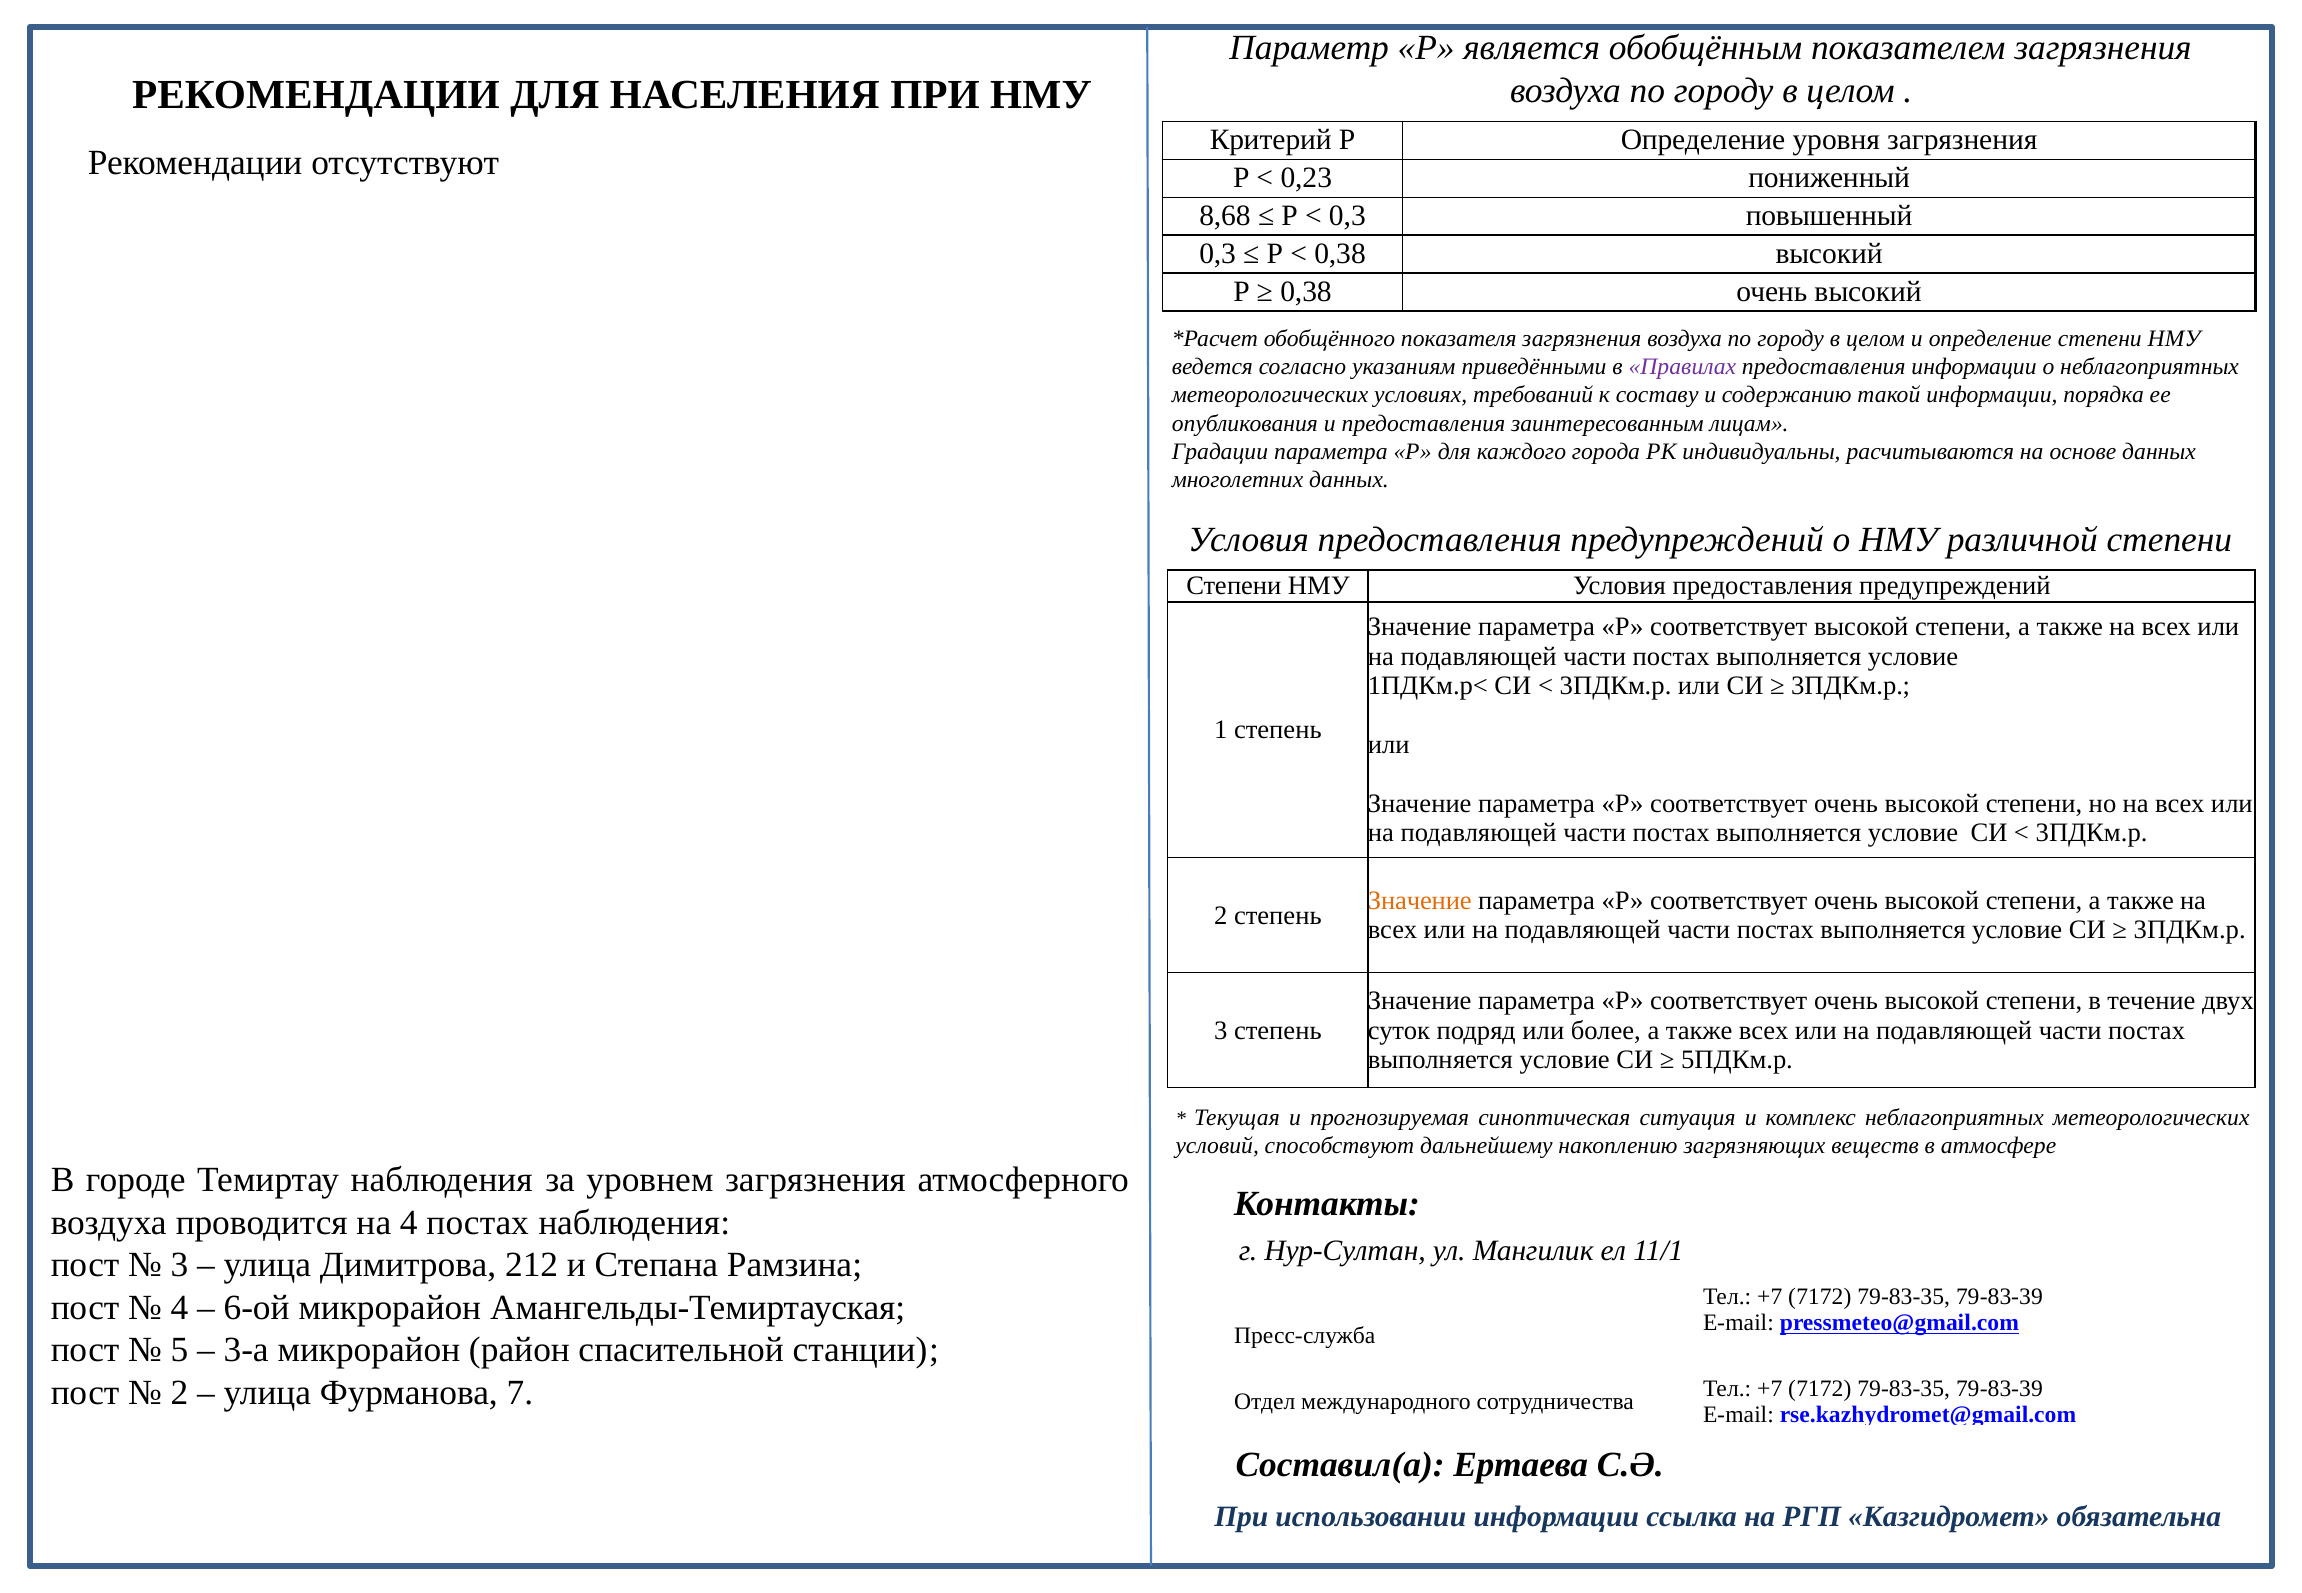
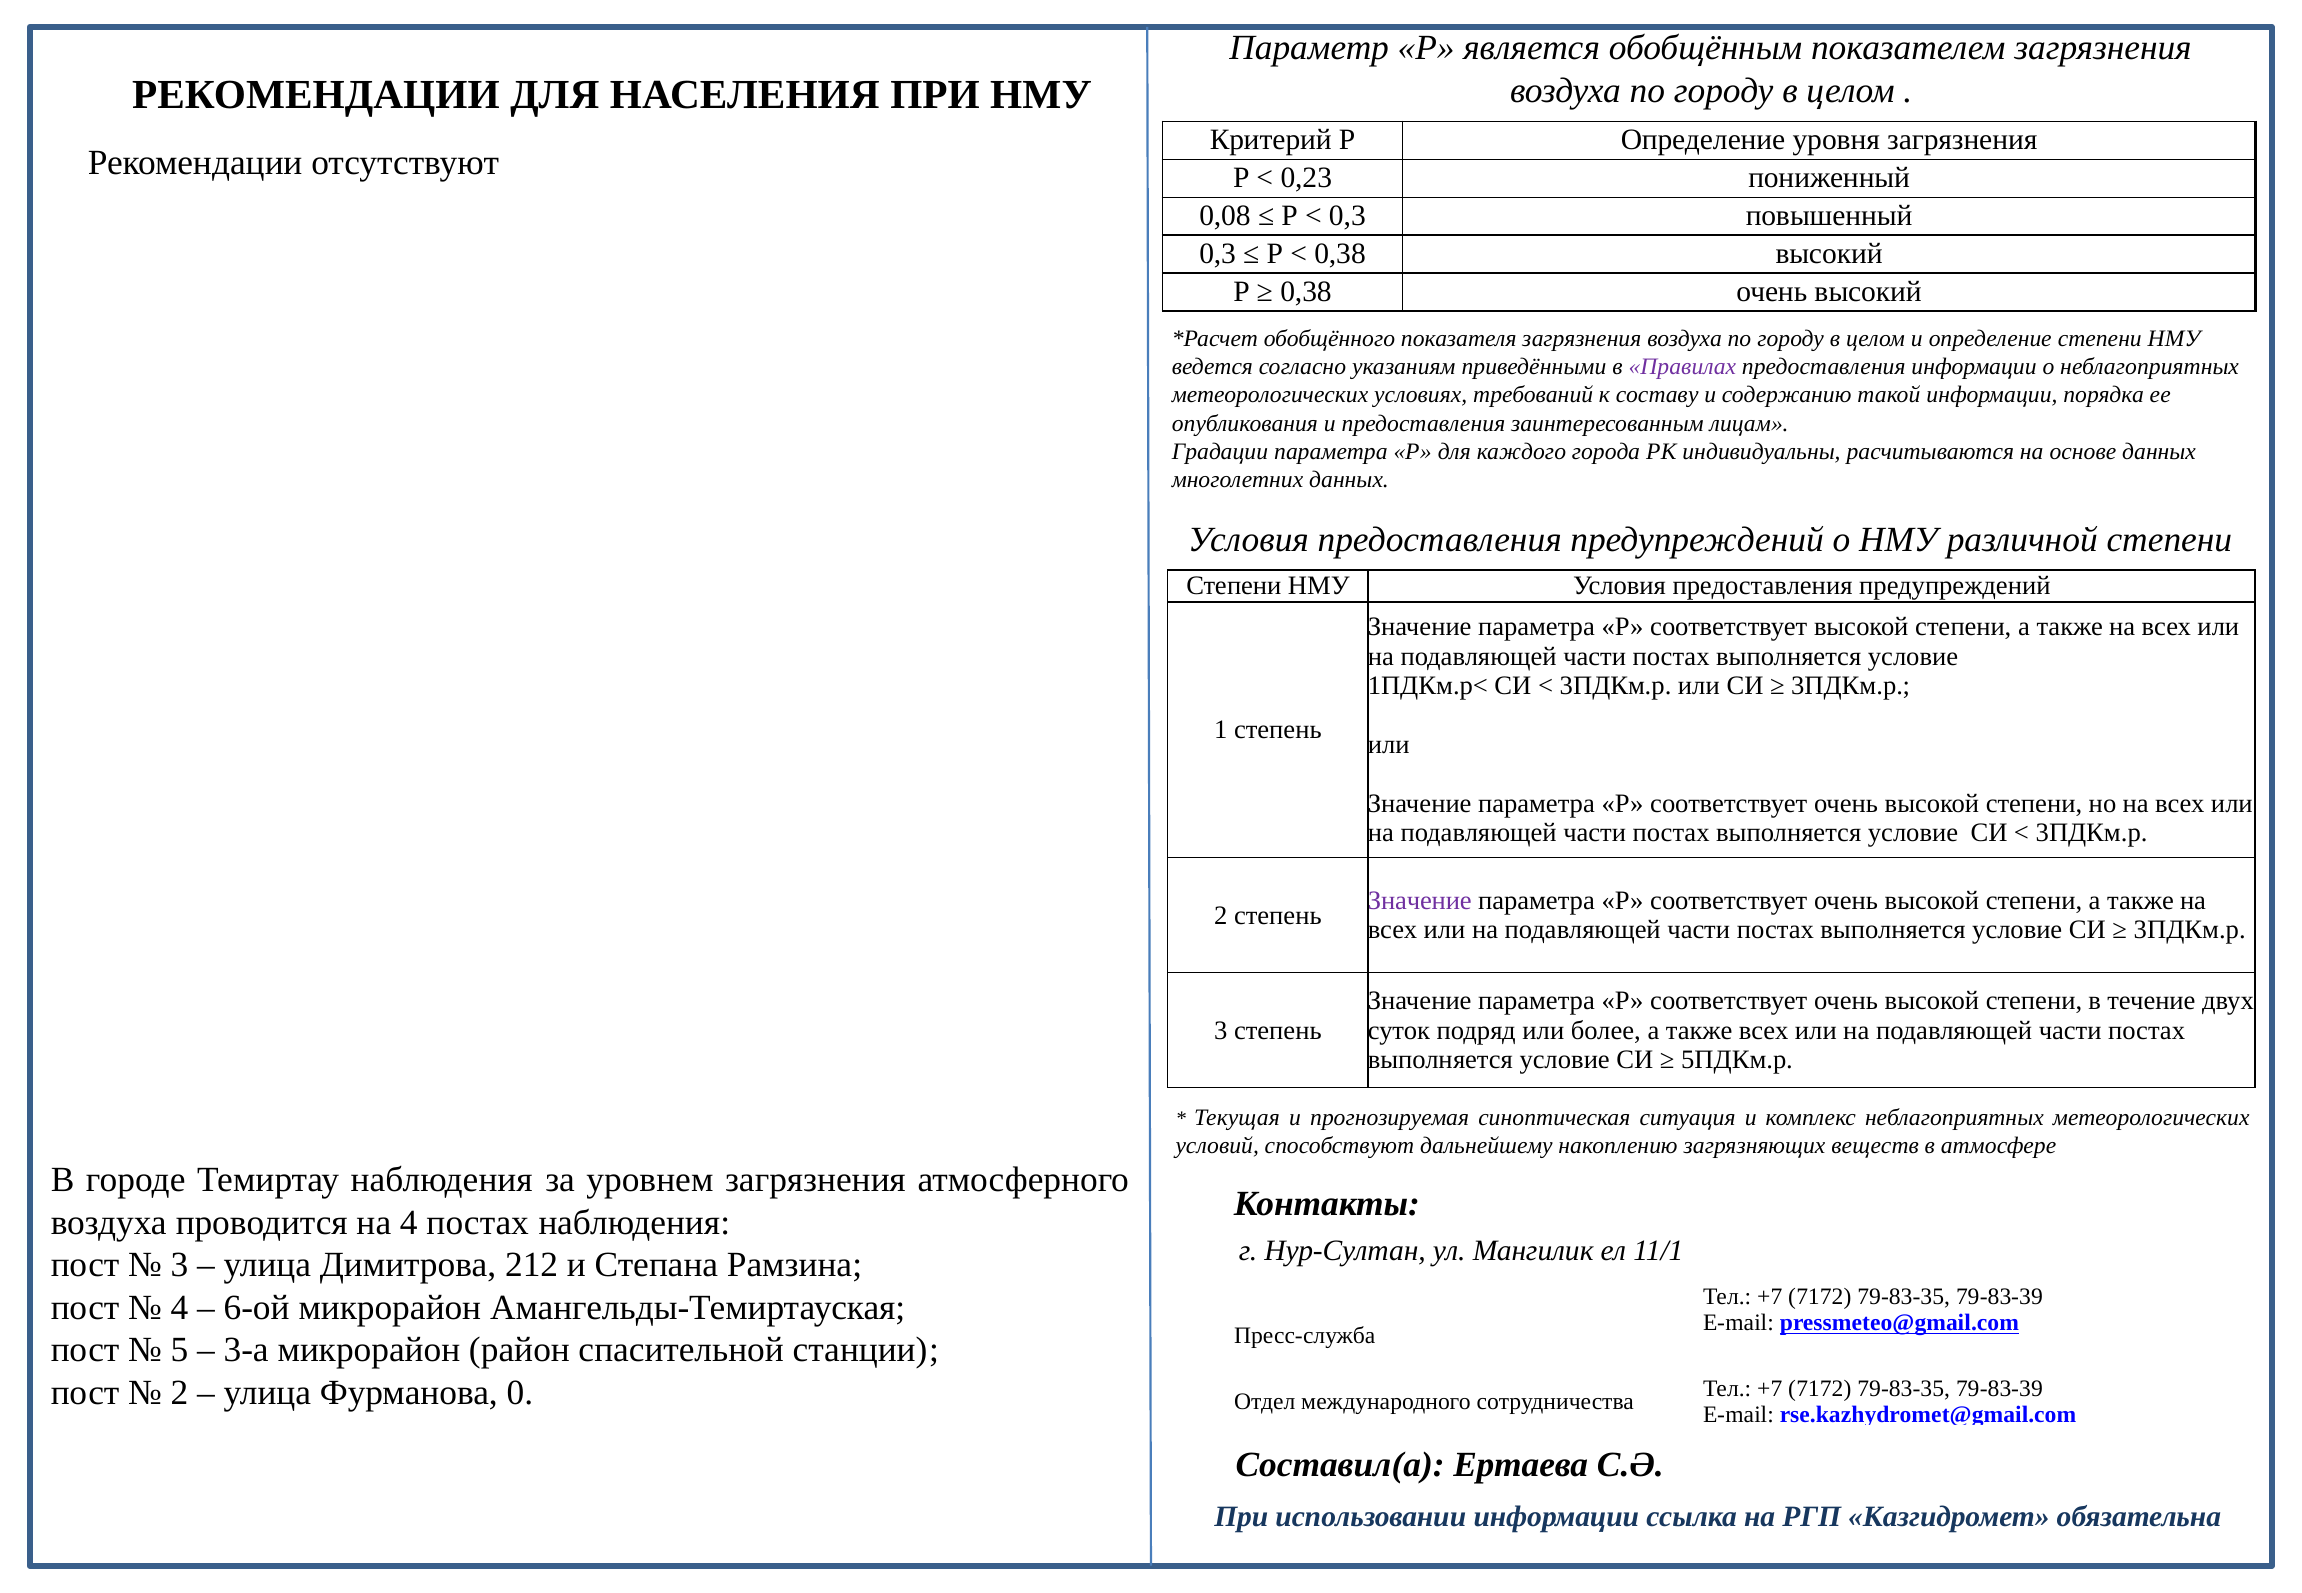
8,68: 8,68 -> 0,08
Значение at (1420, 901) colour: orange -> purple
7: 7 -> 0
